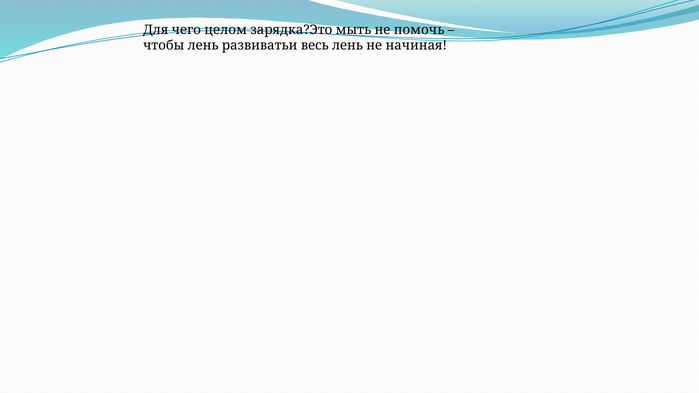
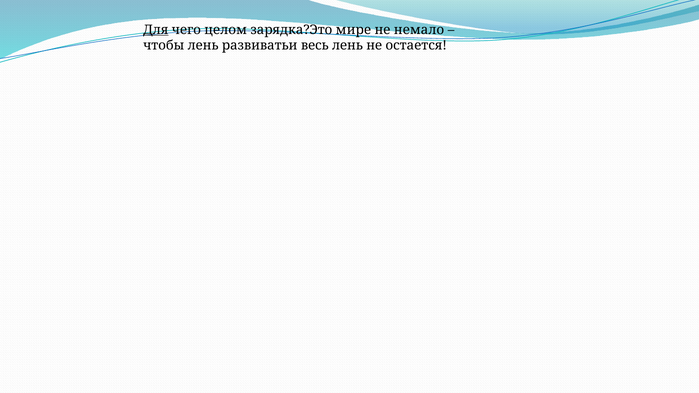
Для underline: none -> present
мыть: мыть -> мире
помочь: помочь -> немало
начиная: начиная -> остается
